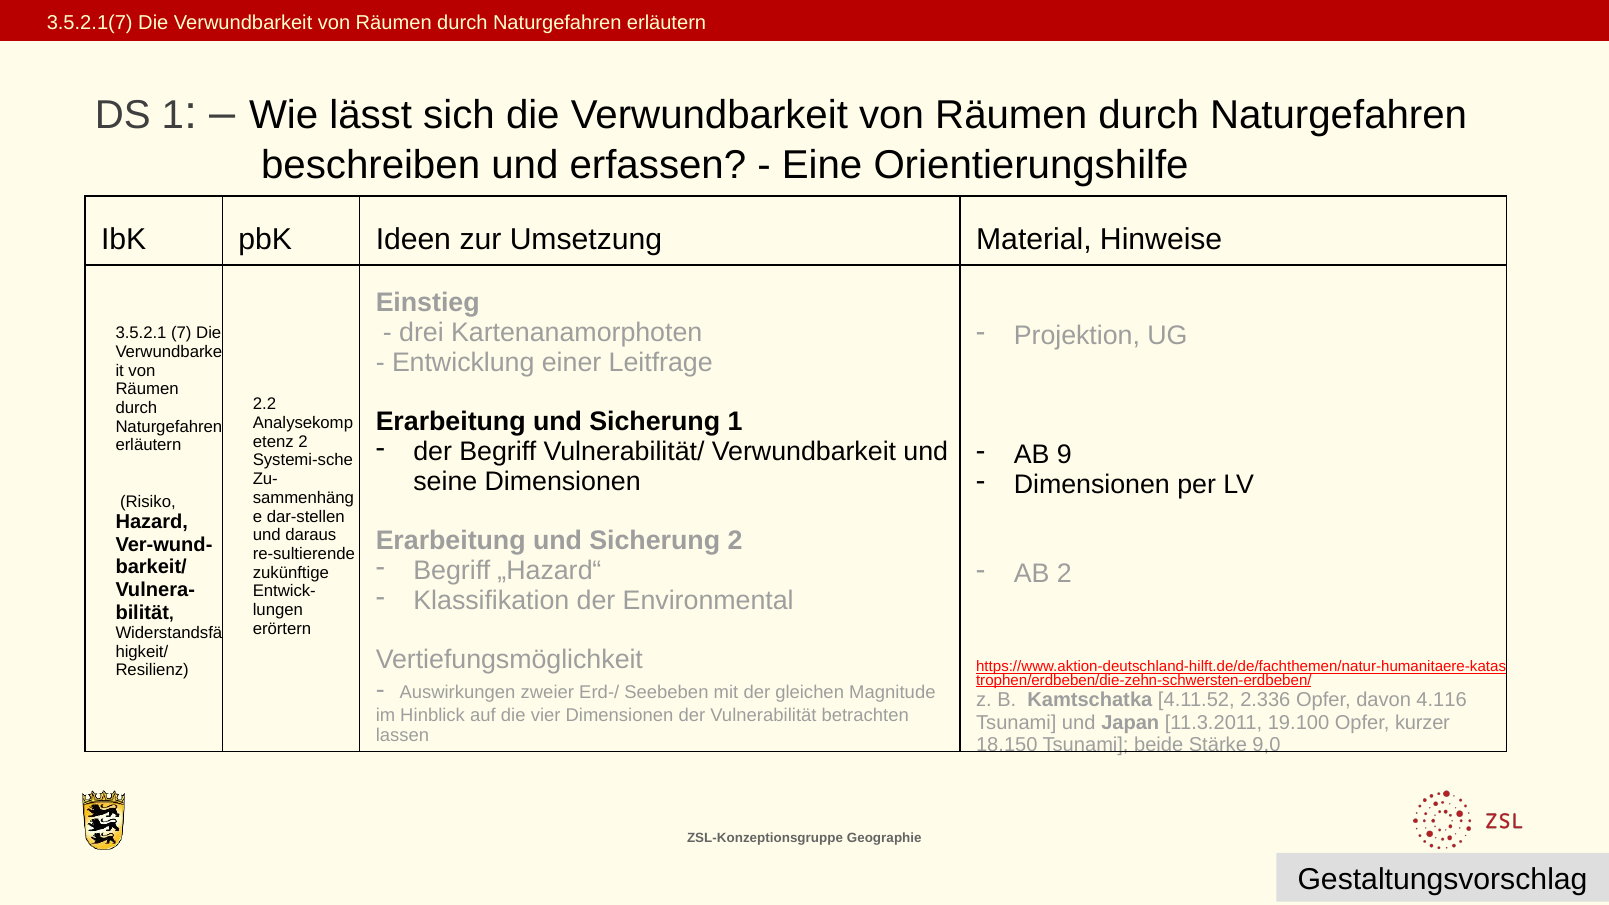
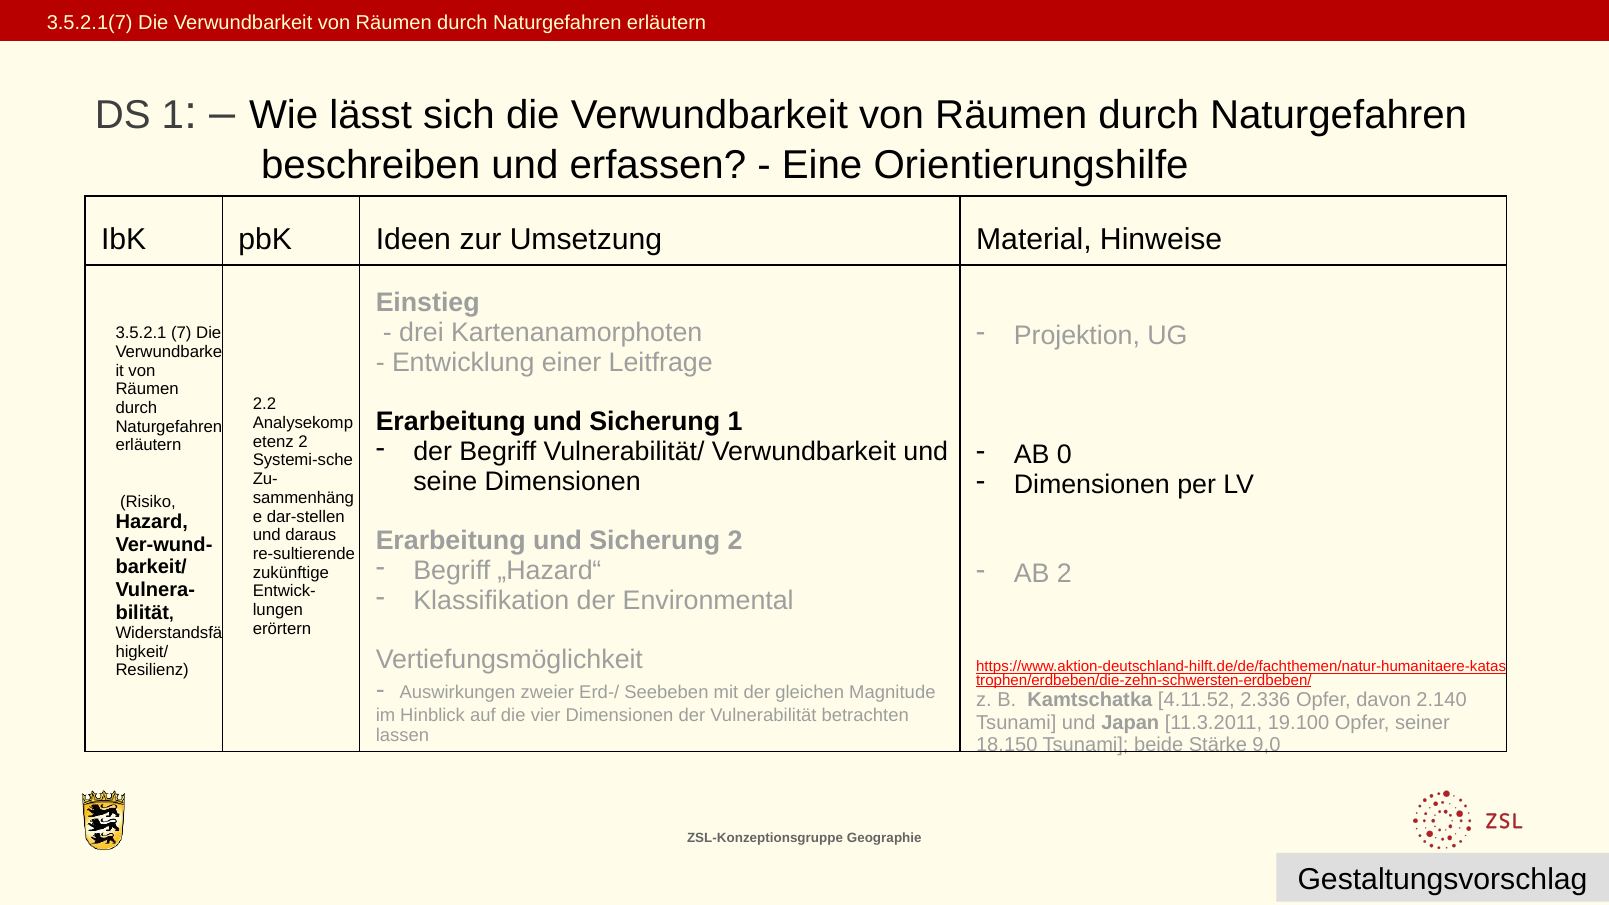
9: 9 -> 0
4.116: 4.116 -> 2.140
kurzer: kurzer -> seiner
